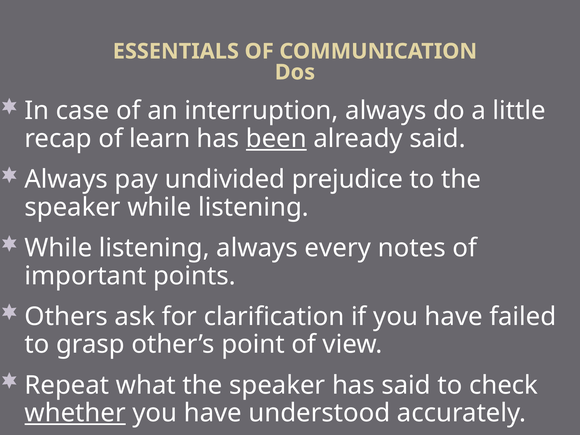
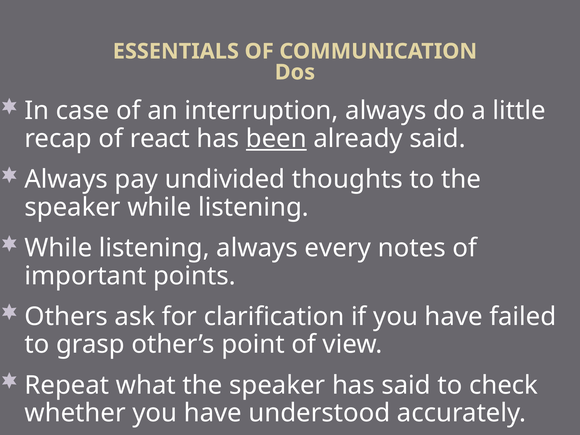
learn: learn -> react
prejudice: prejudice -> thoughts
whether underline: present -> none
